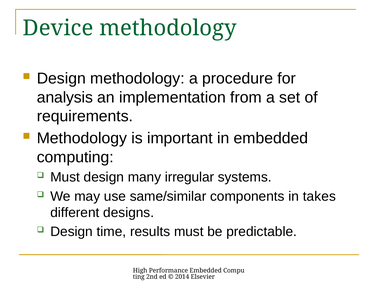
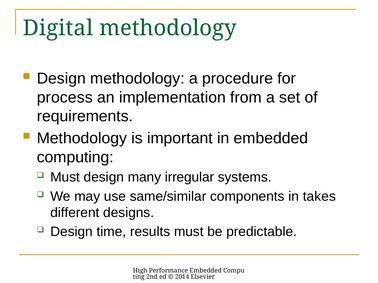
Device: Device -> Digital
analysis: analysis -> process
